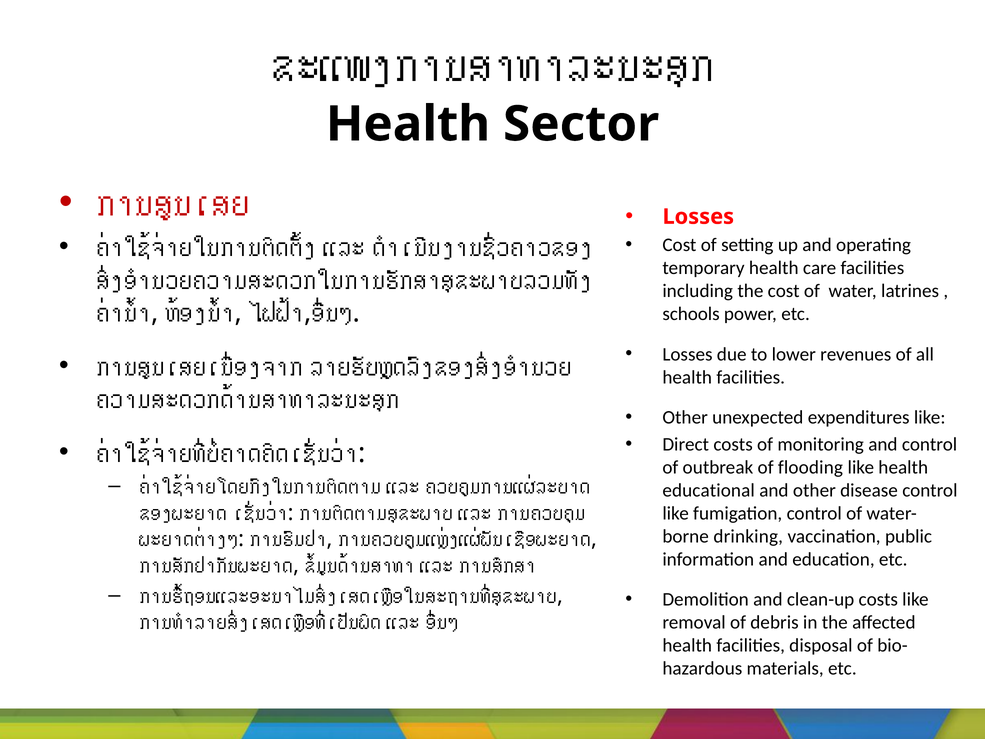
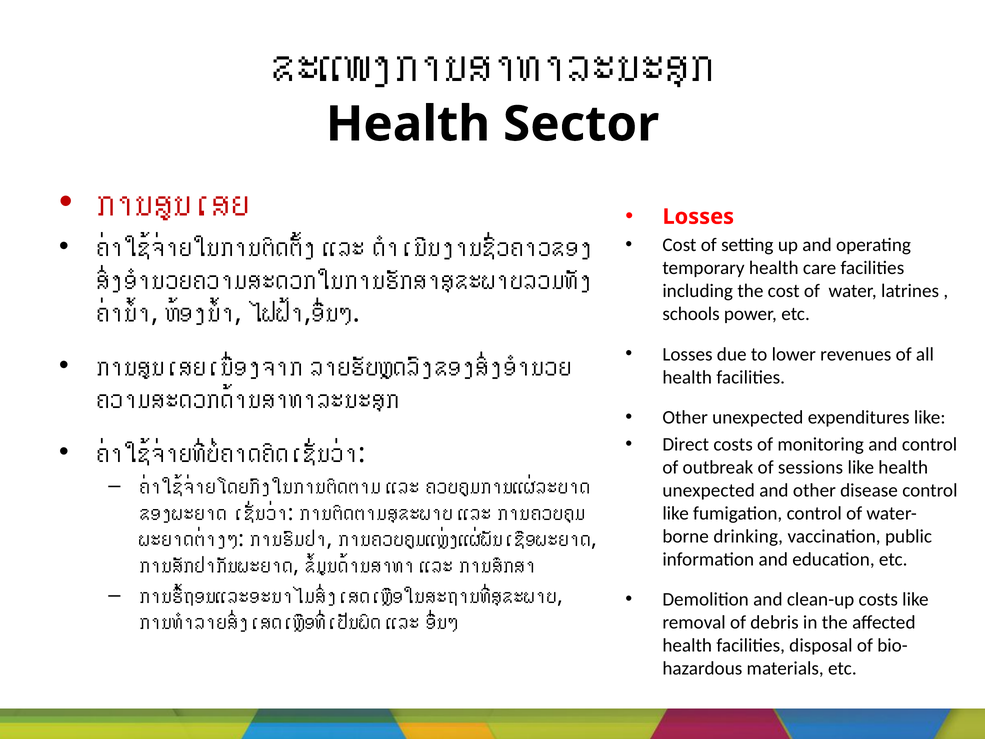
flooding: flooding -> sessions
educational at (709, 490): educational -> unexpected
